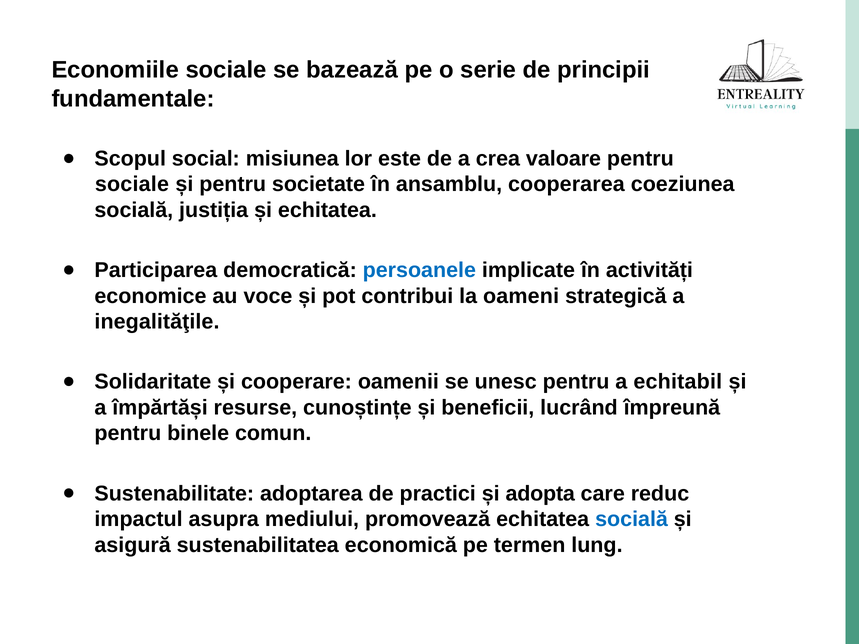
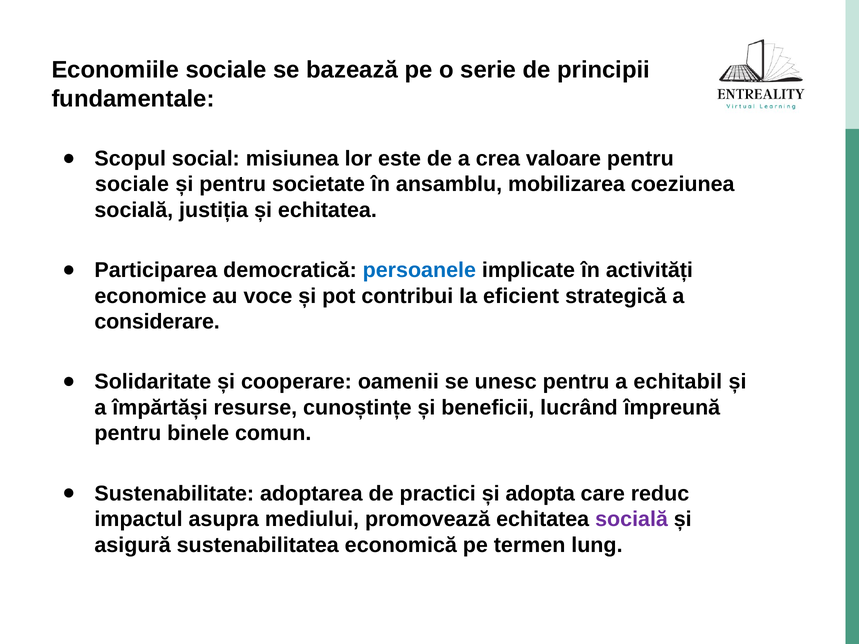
cooperarea: cooperarea -> mobilizarea
oameni: oameni -> eficient
inegalităţile: inegalităţile -> considerare
socială at (632, 519) colour: blue -> purple
